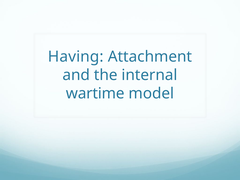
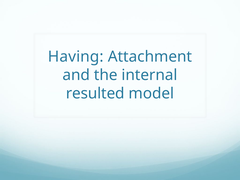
wartime: wartime -> resulted
